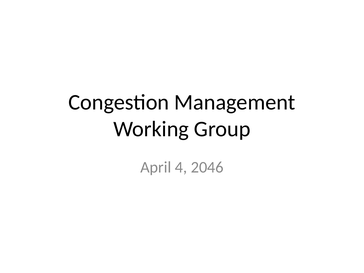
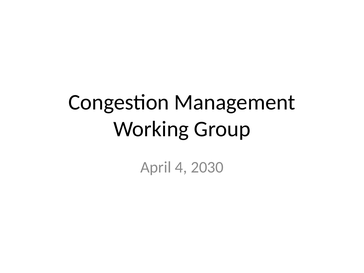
2046: 2046 -> 2030
